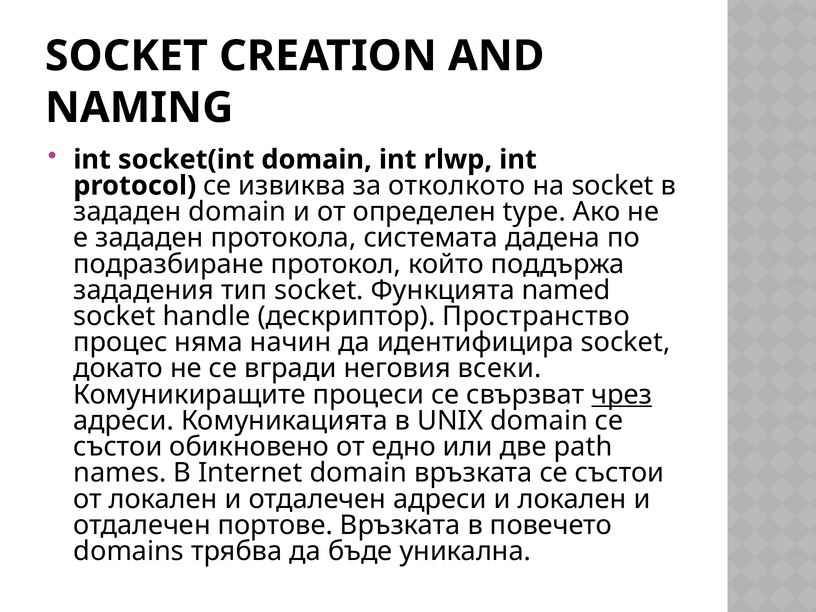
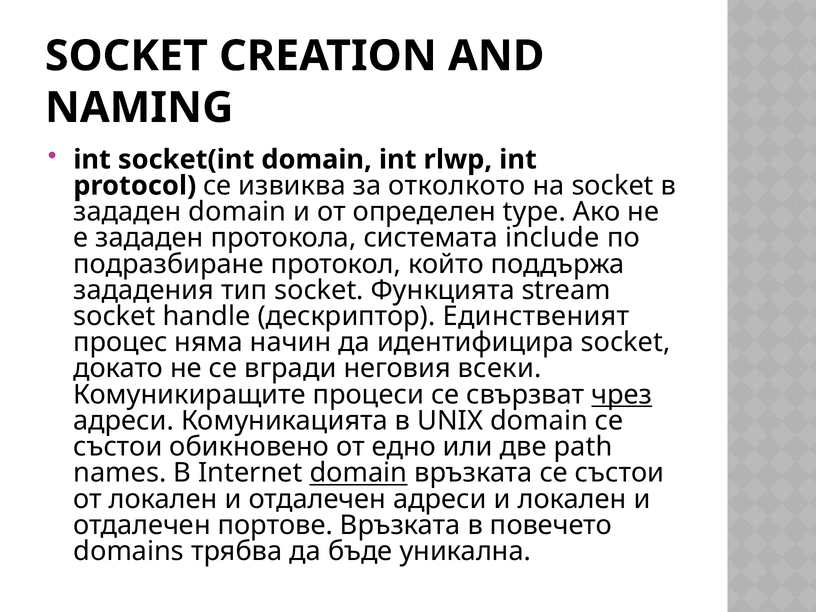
дадена: дадена -> include
named: named -> stream
Пространство: Пространство -> Единственият
domain at (358, 473) underline: none -> present
